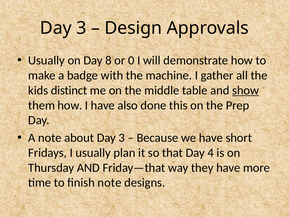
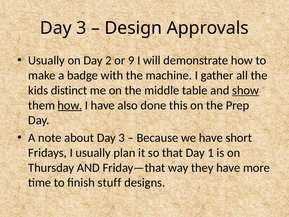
8: 8 -> 2
0: 0 -> 9
how at (70, 105) underline: none -> present
4: 4 -> 1
finish note: note -> stuff
